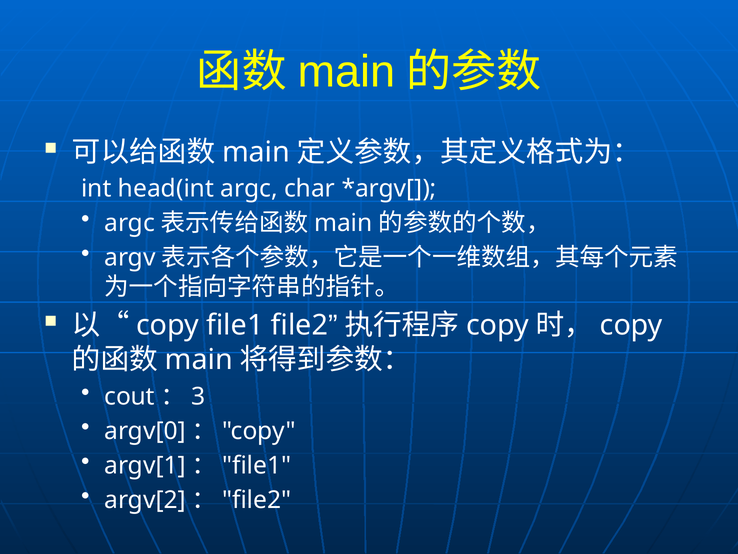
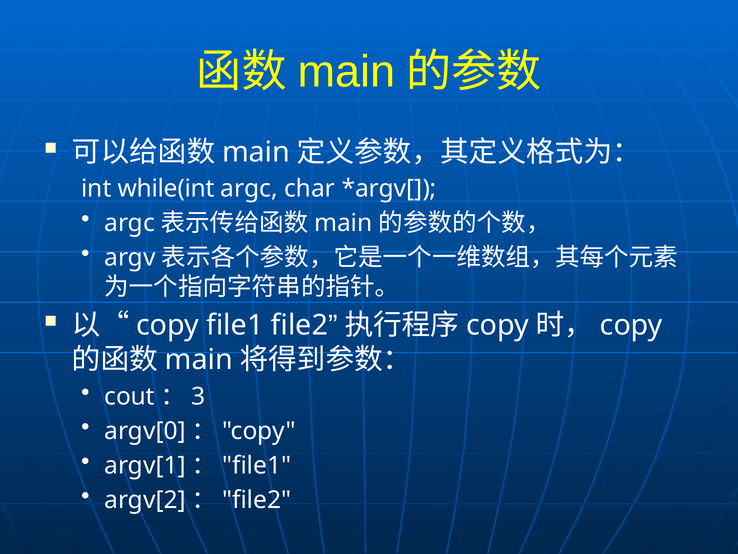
head(int: head(int -> while(int
